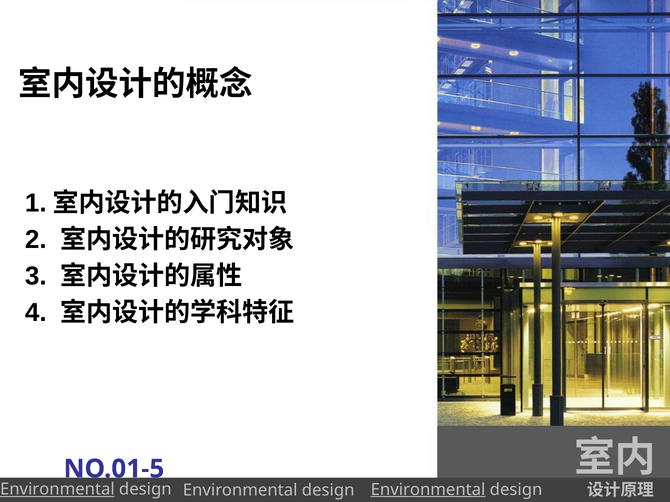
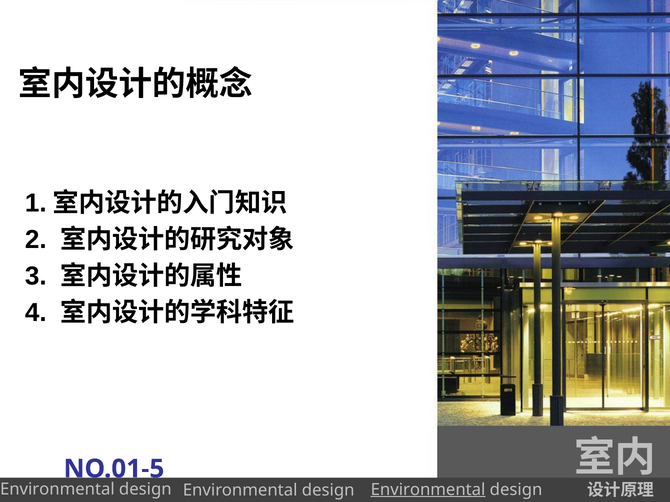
Environmental at (57, 490) underline: present -> none
